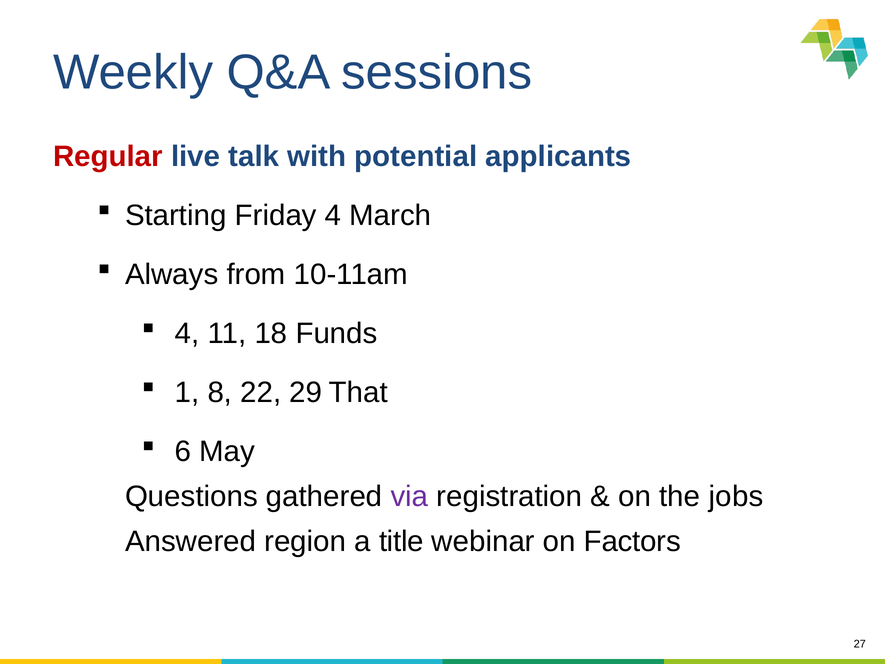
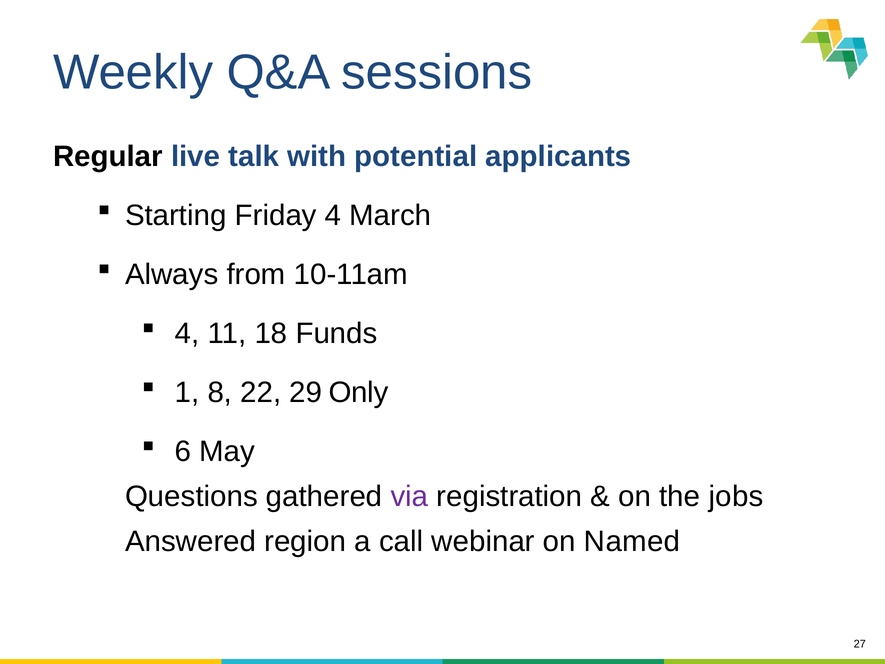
Regular colour: red -> black
That: That -> Only
title: title -> call
Factors: Factors -> Named
